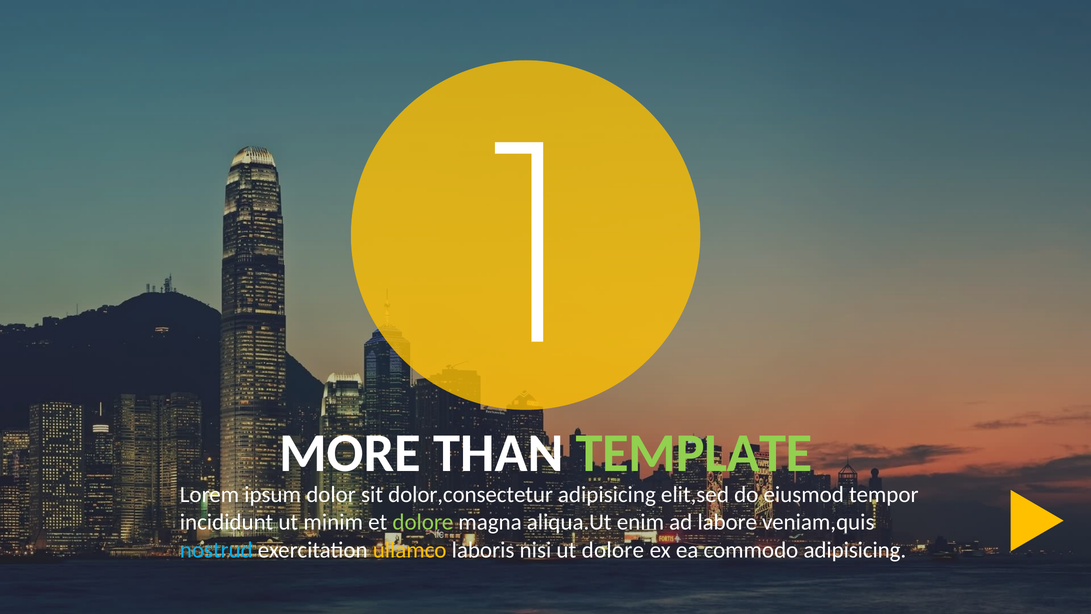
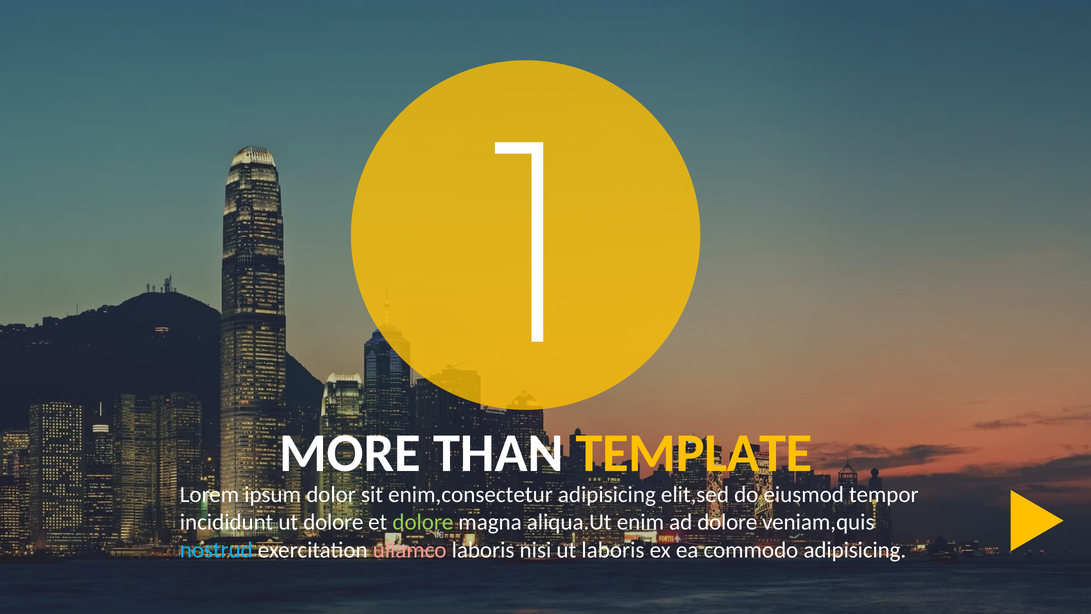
TEMPLATE colour: light green -> yellow
dolor,consectetur: dolor,consectetur -> enim,consectetur
ut minim: minim -> dolore
ad labore: labore -> dolore
ullamco colour: yellow -> pink
ut dolore: dolore -> laboris
